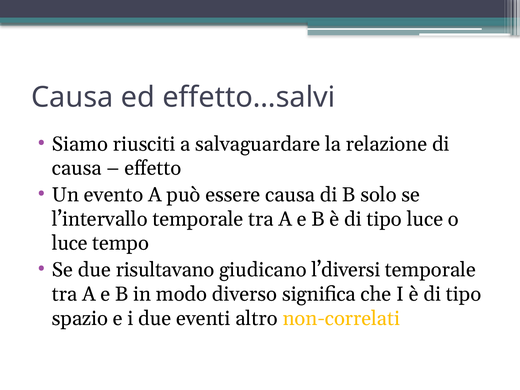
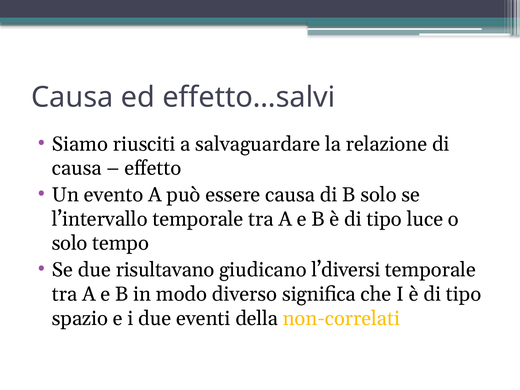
luce at (70, 243): luce -> solo
altro: altro -> della
